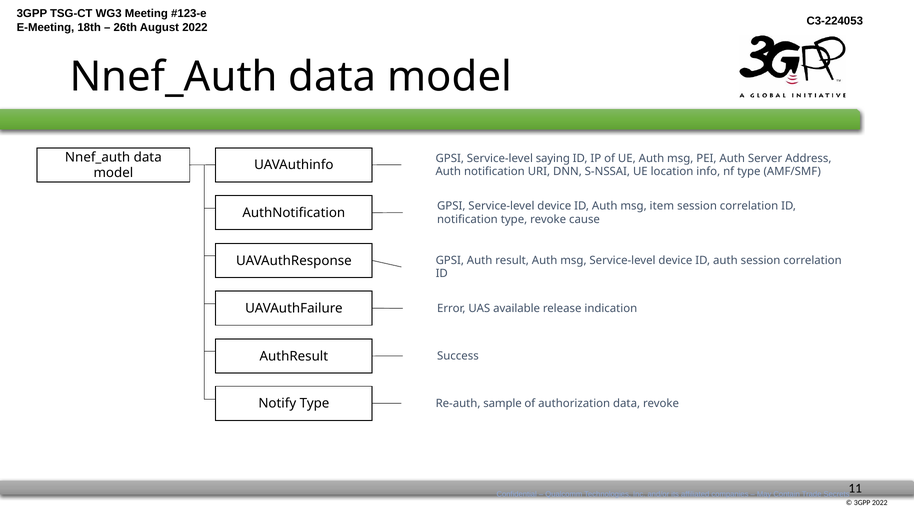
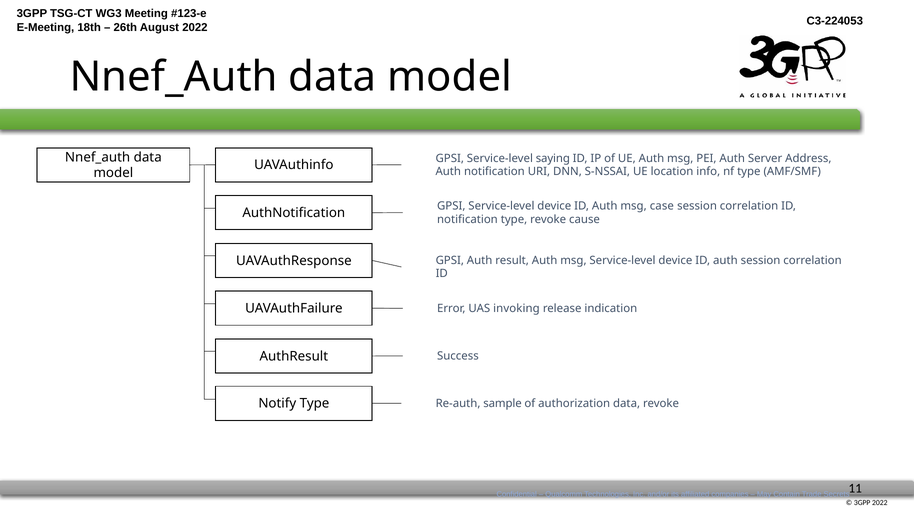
item: item -> case
available: available -> invoking
